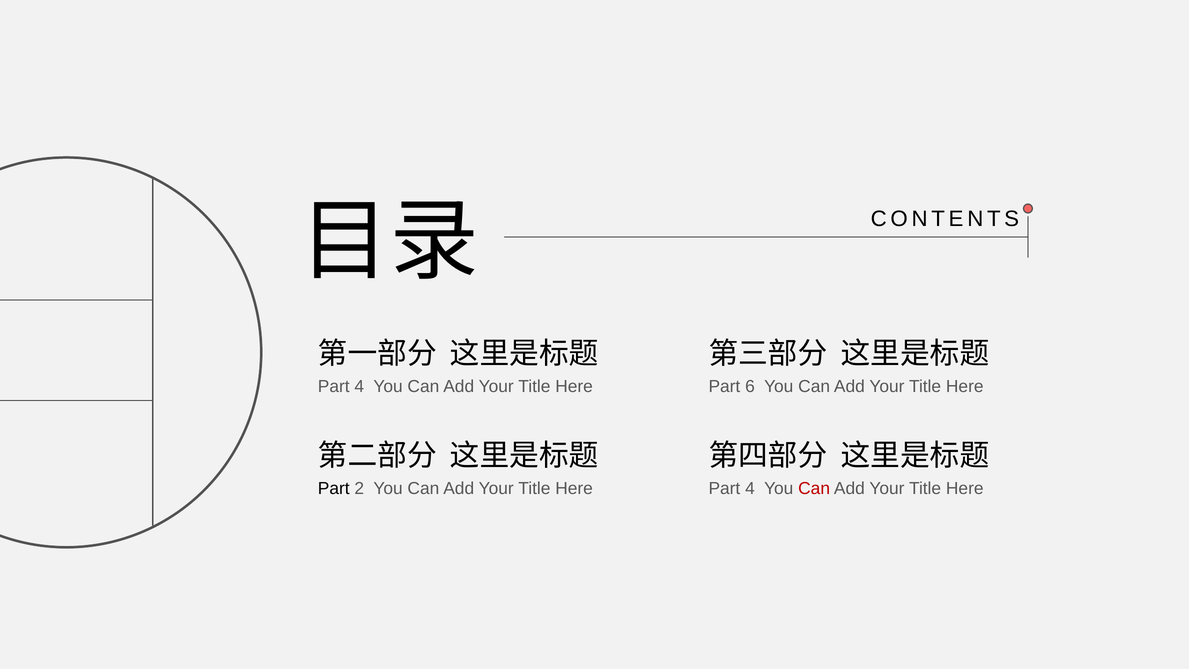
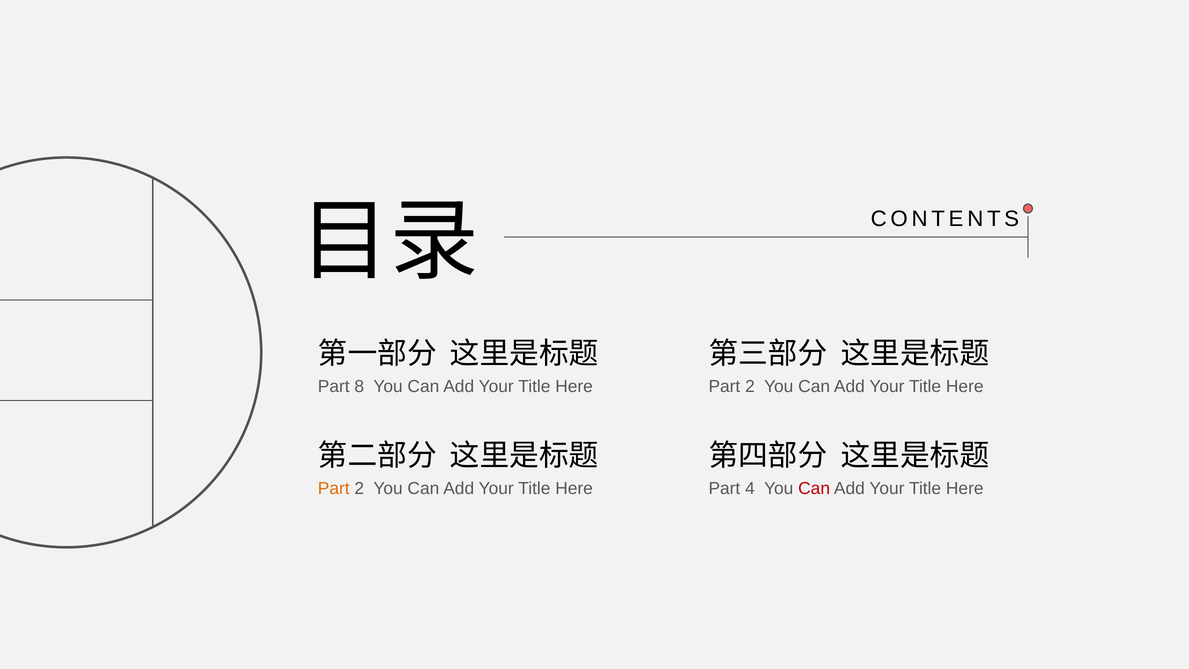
4 at (359, 386): 4 -> 8
6 at (750, 386): 6 -> 2
Part at (334, 488) colour: black -> orange
